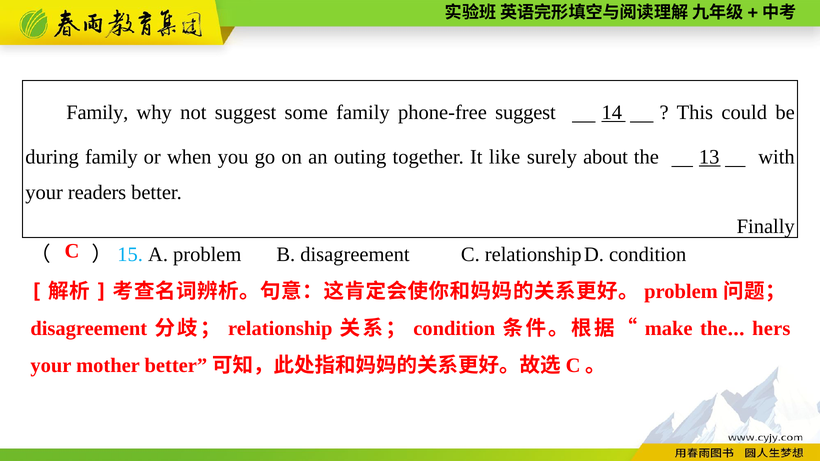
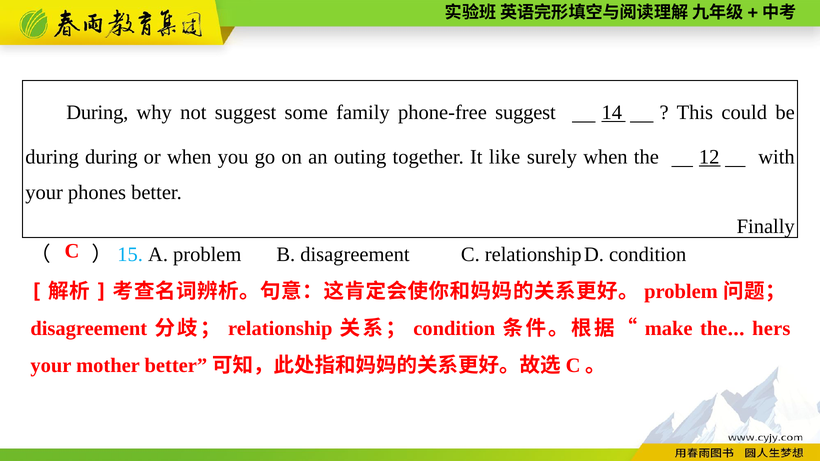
Family at (97, 112): Family -> During
during family: family -> during
surely about: about -> when
13: 13 -> 12
readers: readers -> phones
